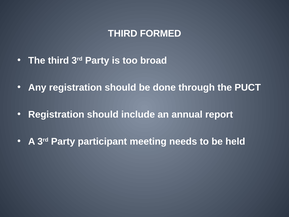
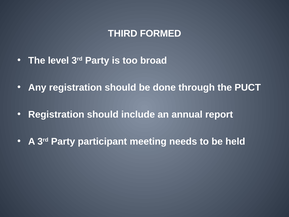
The third: third -> level
